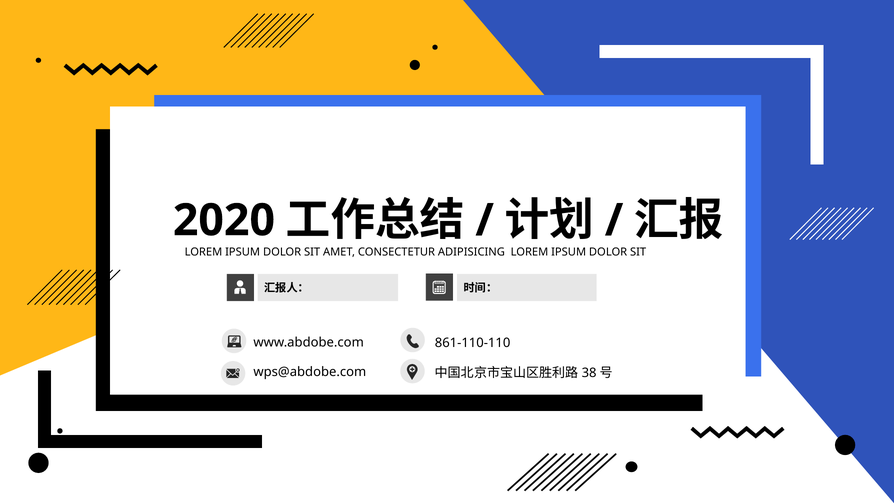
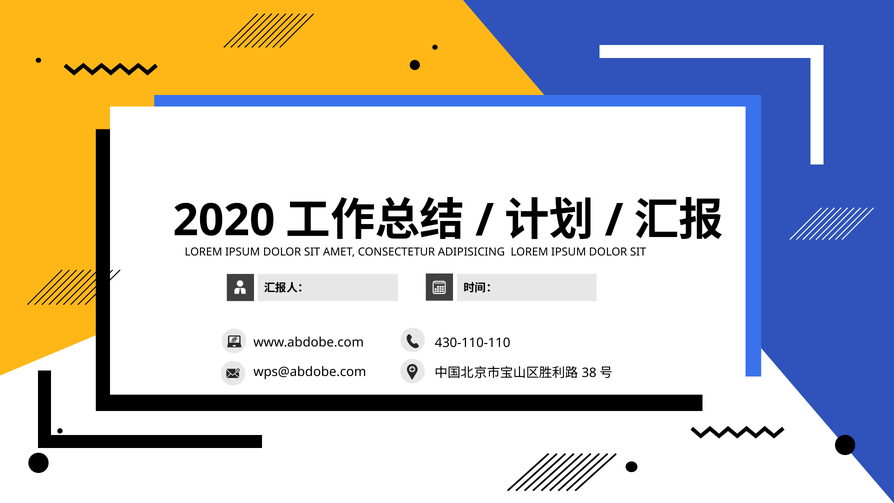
861-110-110: 861-110-110 -> 430-110-110
